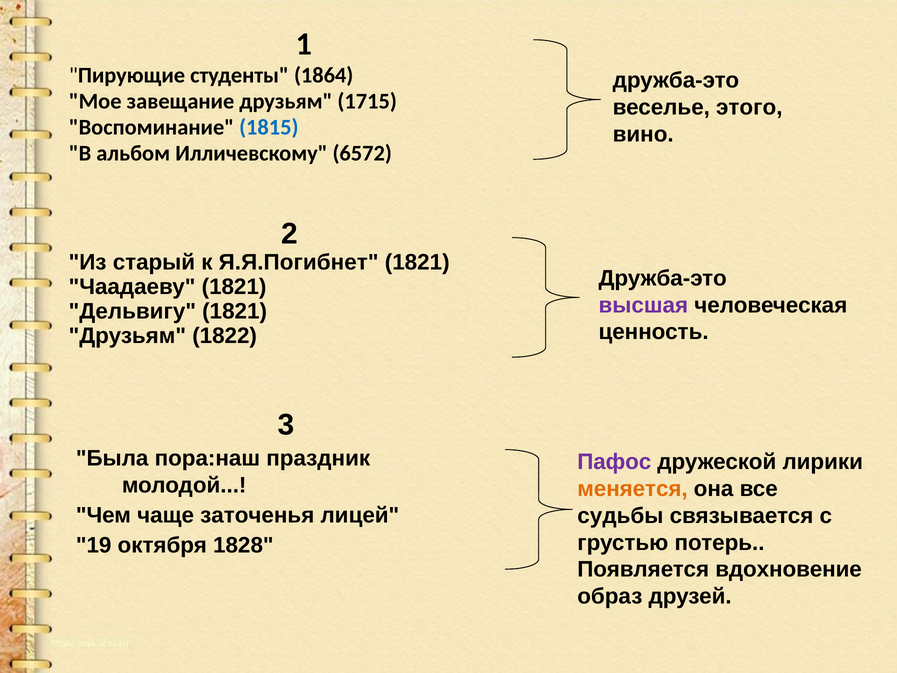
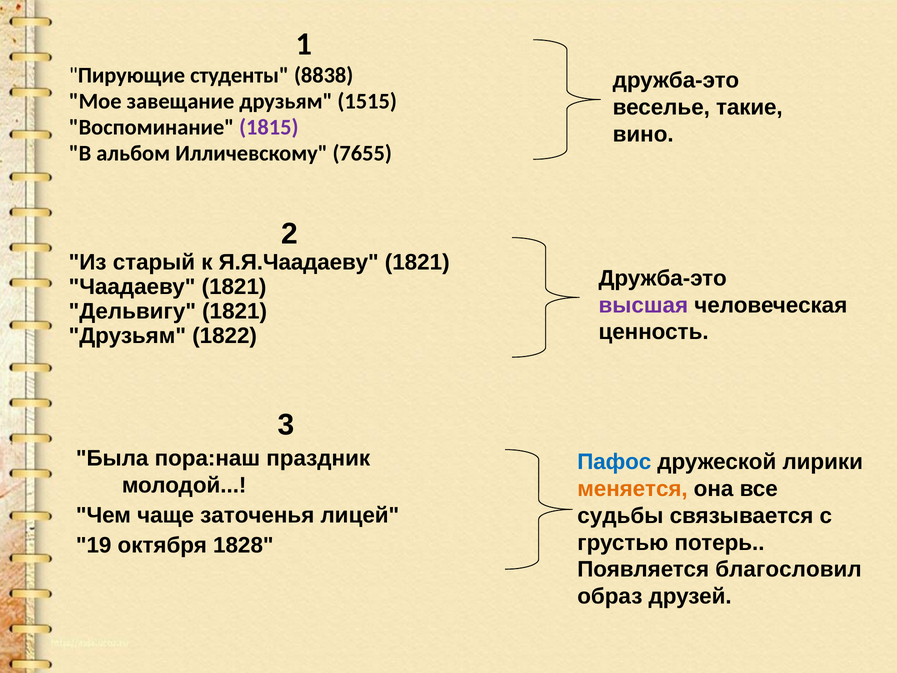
1864: 1864 -> 8838
1715: 1715 -> 1515
этого: этого -> такие
1815 colour: blue -> purple
6572: 6572 -> 7655
Я.Я.Погибнет: Я.Я.Погибнет -> Я.Я.Чаадаеву
Пафос colour: purple -> blue
вдохновение: вдохновение -> благословил
